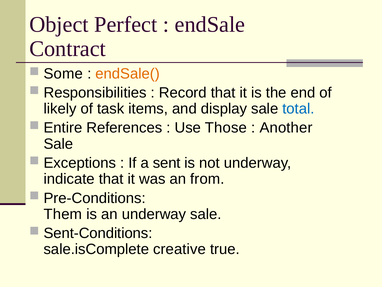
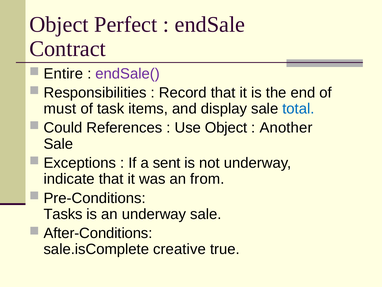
Some: Some -> Entire
endSale( colour: orange -> purple
likely: likely -> must
Entire: Entire -> Could
Use Those: Those -> Object
Them: Them -> Tasks
Sent-Conditions: Sent-Conditions -> After-Conditions
